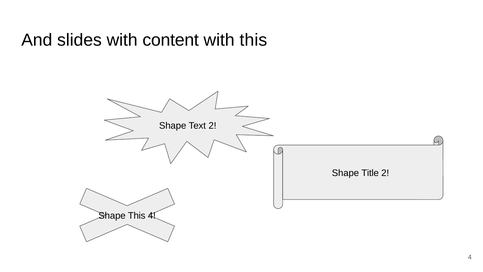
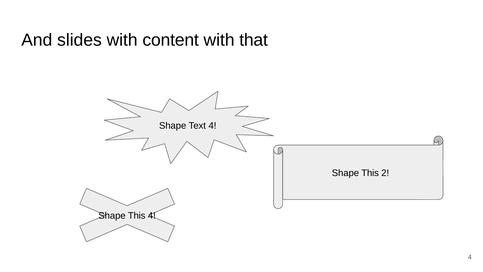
with this: this -> that
Text 2: 2 -> 4
Title at (370, 173): Title -> This
